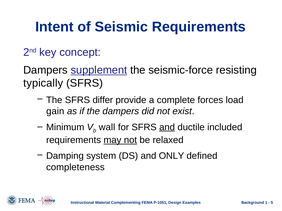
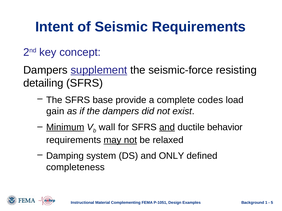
typically: typically -> detailing
differ: differ -> base
forces: forces -> codes
Minimum underline: none -> present
included: included -> behavior
